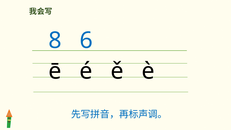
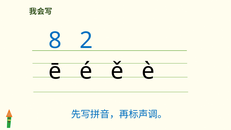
6: 6 -> 2
